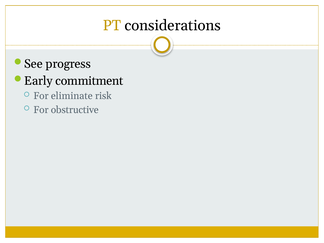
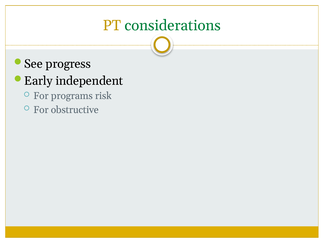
considerations colour: black -> green
commitment: commitment -> independent
eliminate: eliminate -> programs
